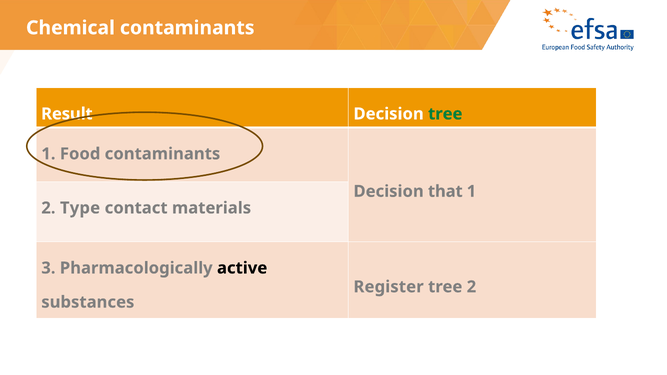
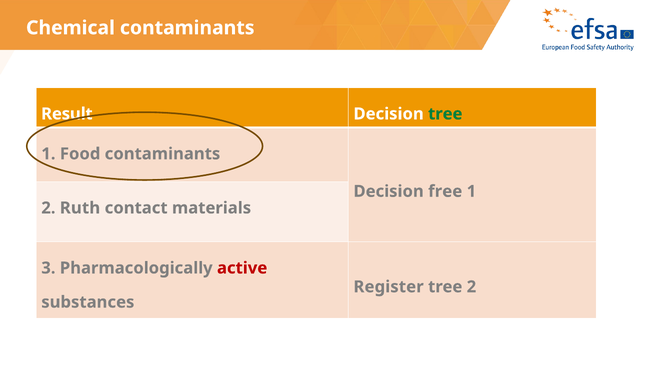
that: that -> free
Type: Type -> Ruth
active colour: black -> red
